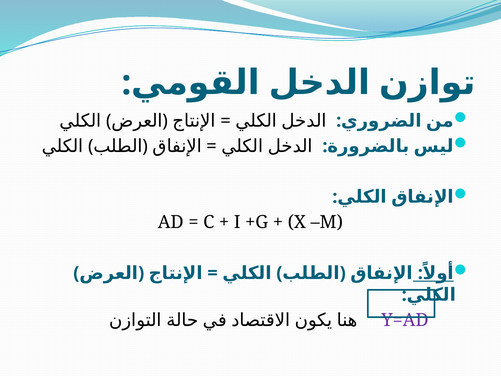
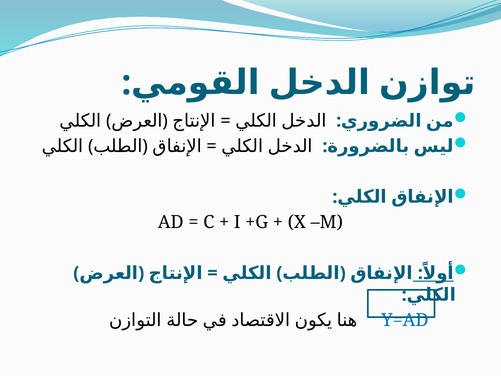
Y=AD colour: purple -> blue
